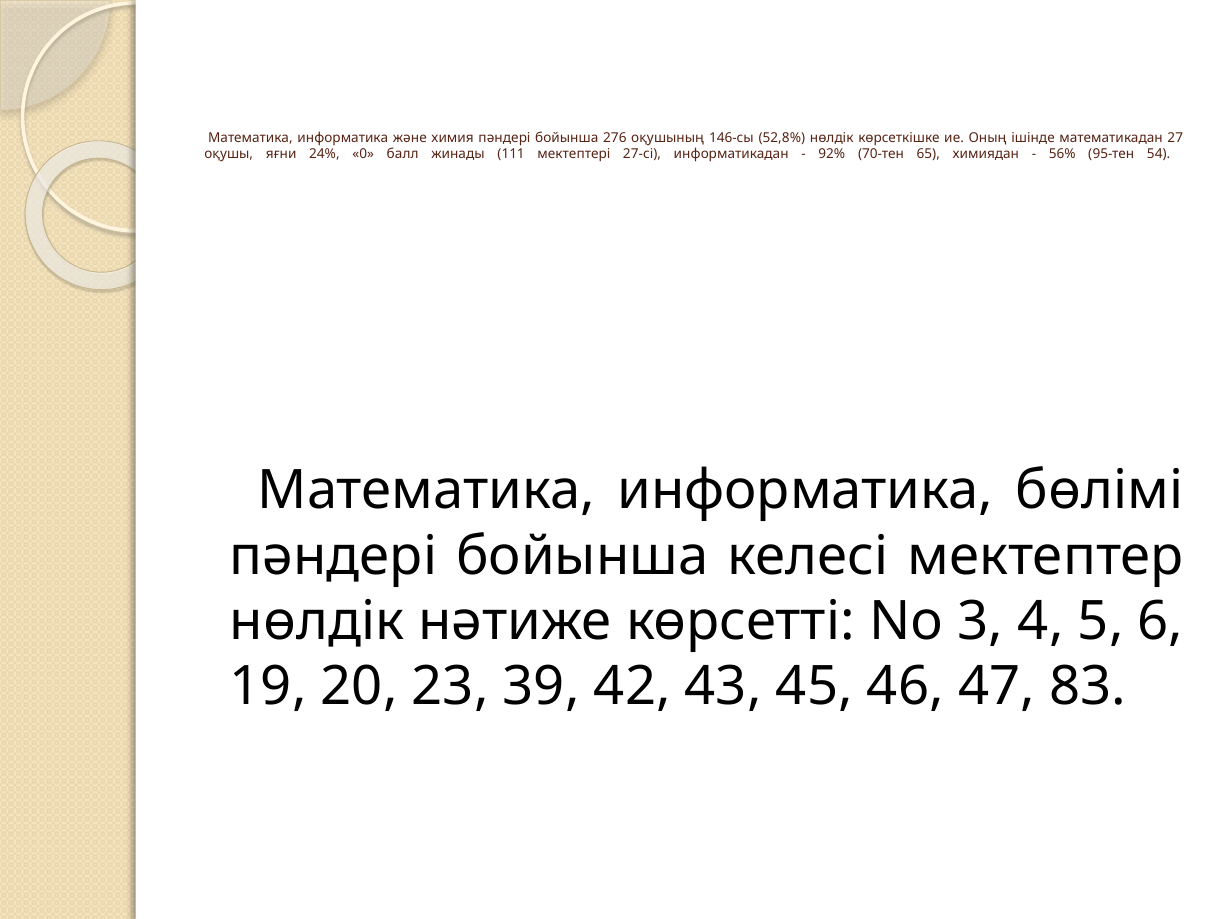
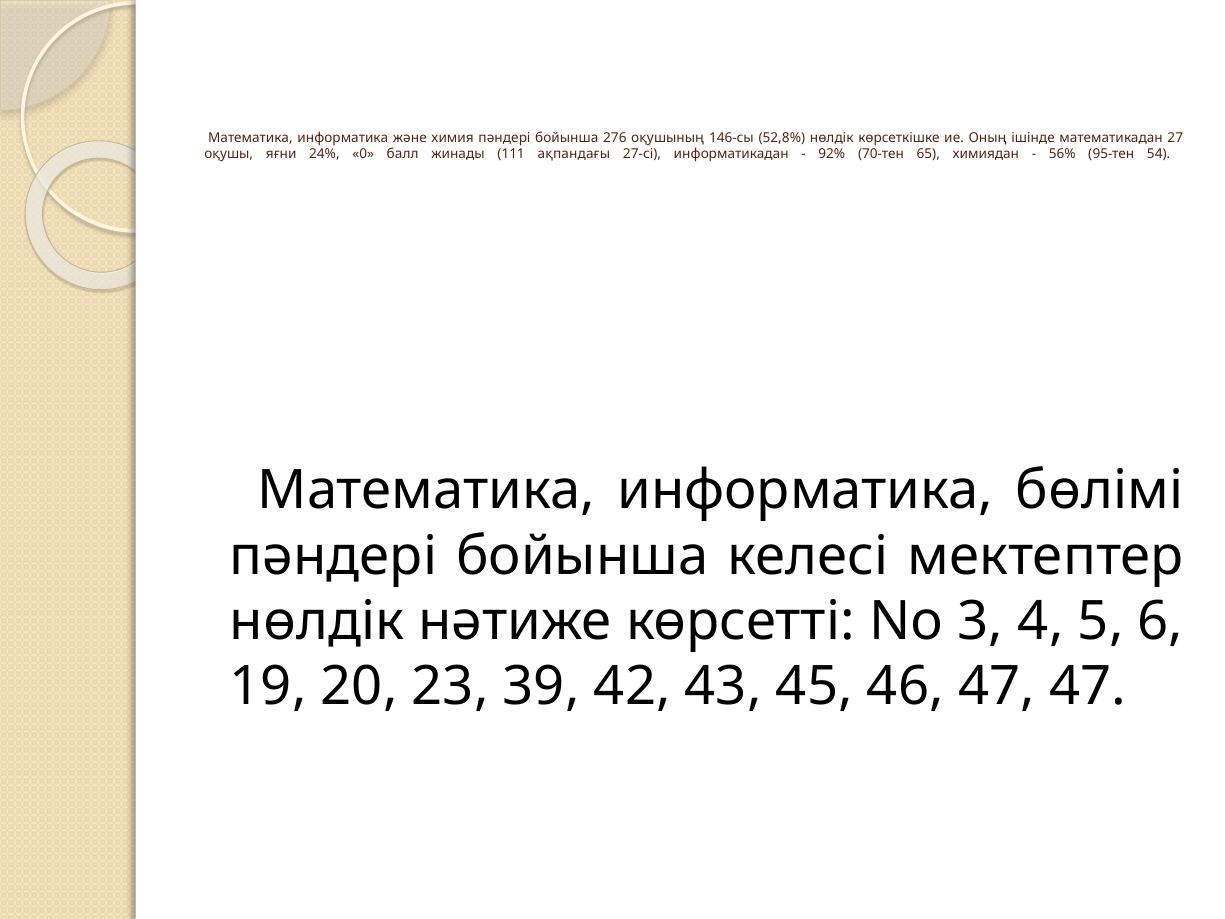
мектептері: мектептері -> ақпандағы
47 83: 83 -> 47
